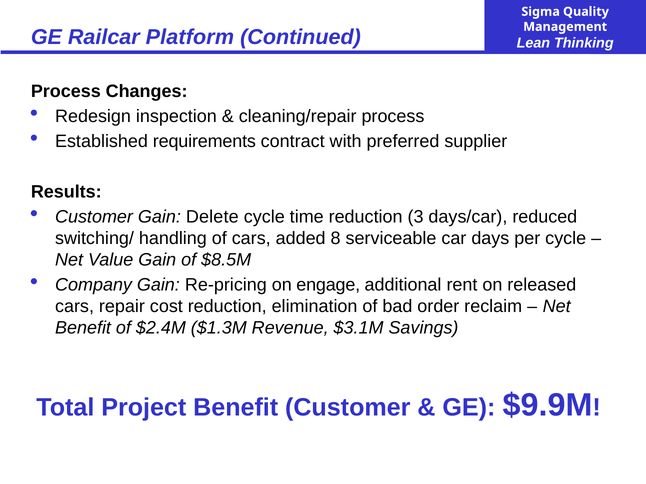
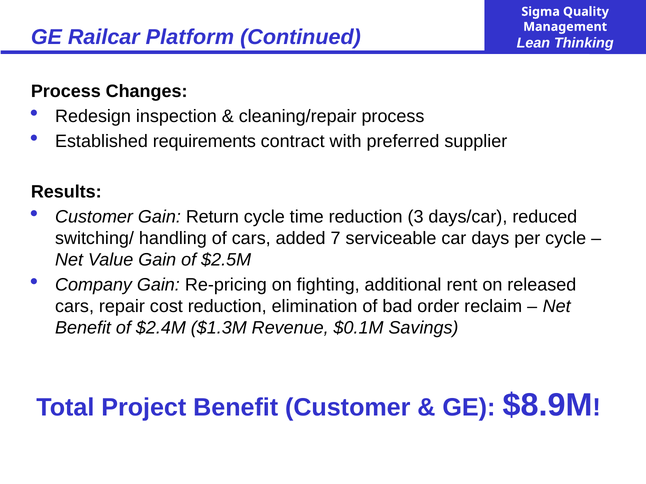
Delete: Delete -> Return
8: 8 -> 7
$8.5M: $8.5M -> $2.5M
engage: engage -> fighting
$3.1M: $3.1M -> $0.1M
$9.9M: $9.9M -> $8.9M
